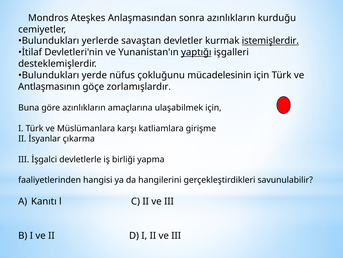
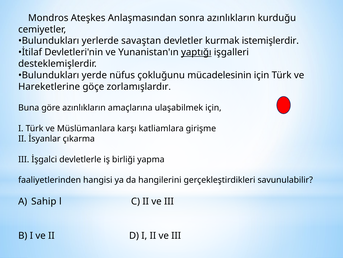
istemişlerdir underline: present -> none
Antlaşmasının: Antlaşmasının -> Hareketlerine
Kanıtı: Kanıtı -> Sahip
